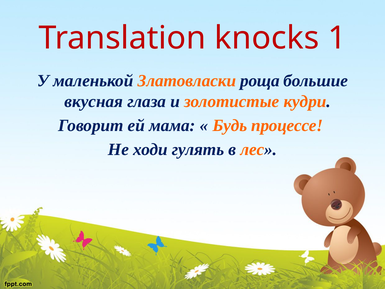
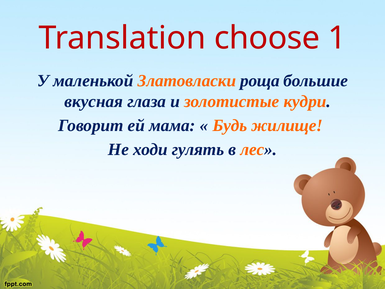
knocks: knocks -> choose
процессе: процессе -> жилище
